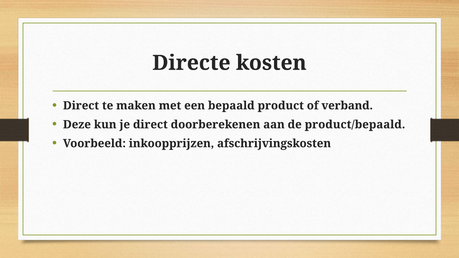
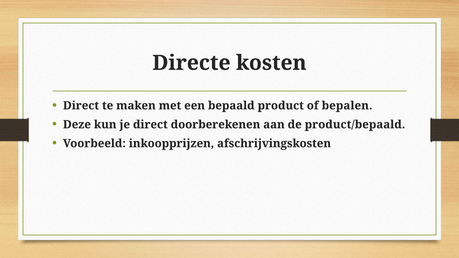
verband: verband -> bepalen
